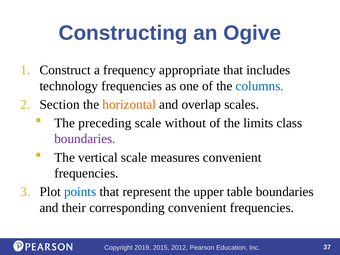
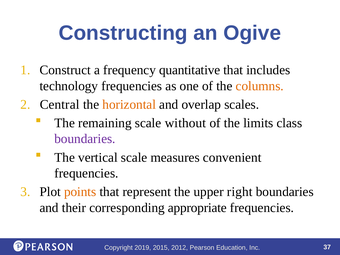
appropriate: appropriate -> quantitative
columns colour: blue -> orange
Section: Section -> Central
preceding: preceding -> remaining
points colour: blue -> orange
table: table -> right
corresponding convenient: convenient -> appropriate
